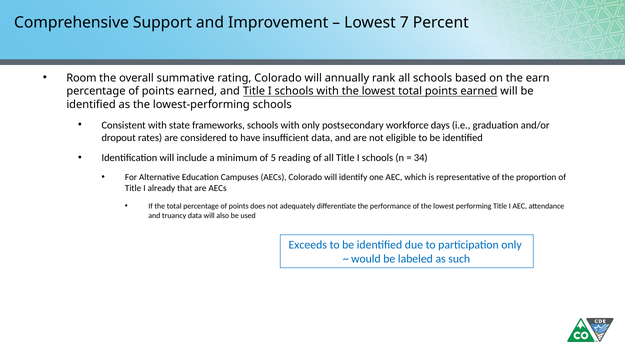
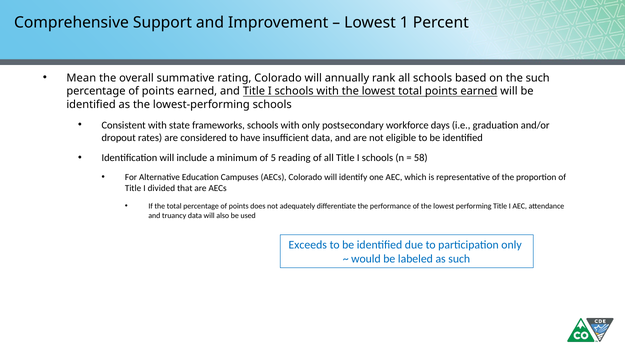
7: 7 -> 1
Room: Room -> Mean
the earn: earn -> such
34: 34 -> 58
already: already -> divided
